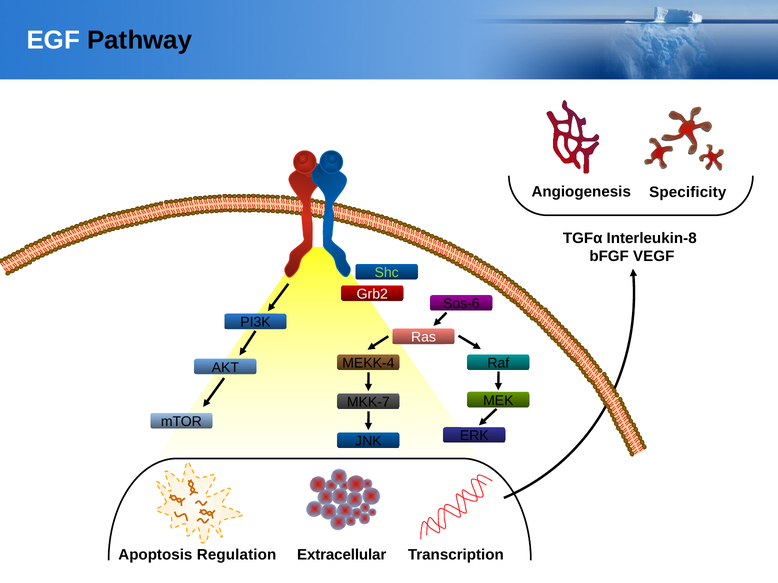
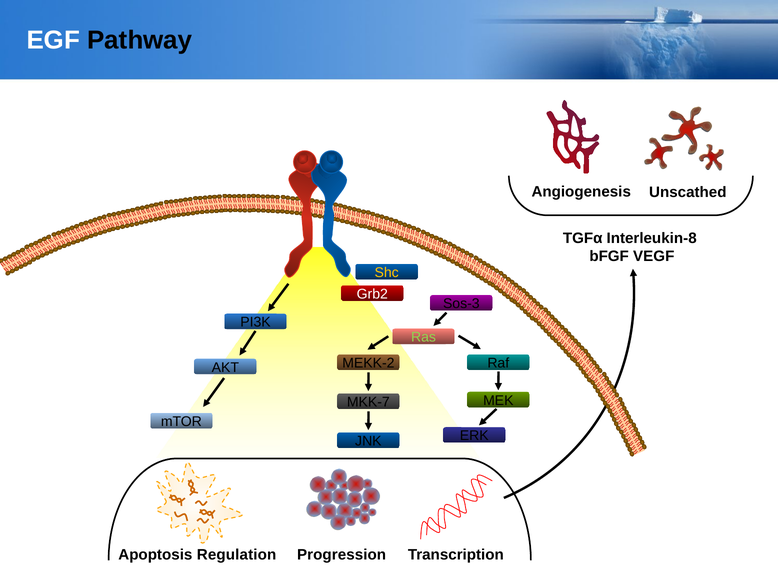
Specificity: Specificity -> Unscathed
Shc colour: light green -> yellow
Sos-6: Sos-6 -> Sos-3
Ras colour: white -> light green
MEKK-4: MEKK-4 -> MEKK-2
Extracellular: Extracellular -> Progression
